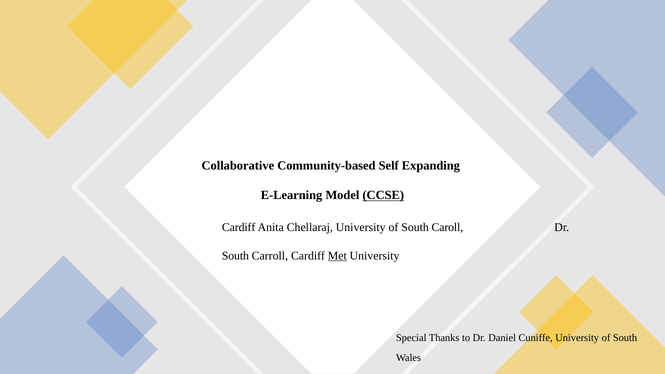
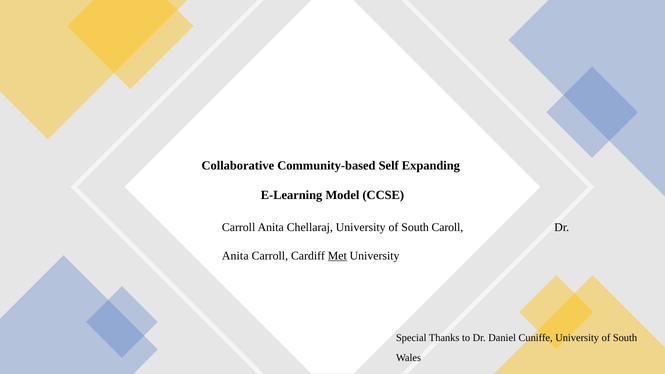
CCSE underline: present -> none
Cardiff at (239, 227): Cardiff -> Carroll
South at (235, 256): South -> Anita
